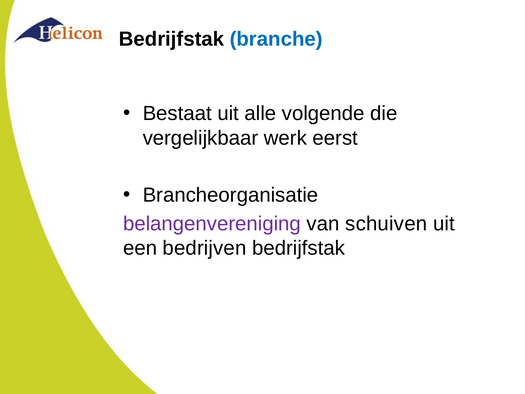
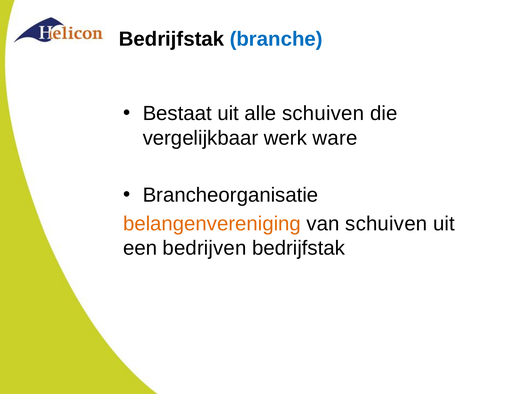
alle volgende: volgende -> schuiven
eerst: eerst -> ware
belangenvereniging colour: purple -> orange
